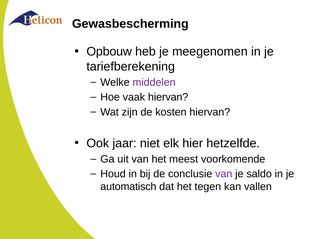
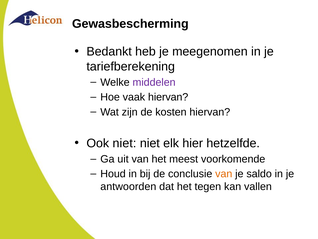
Opbouw: Opbouw -> Bedankt
Ook jaar: jaar -> niet
van at (224, 174) colour: purple -> orange
automatisch: automatisch -> antwoorden
